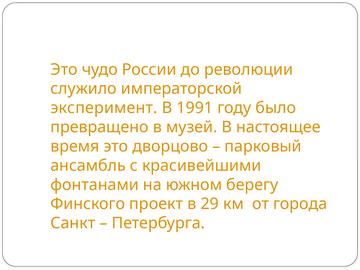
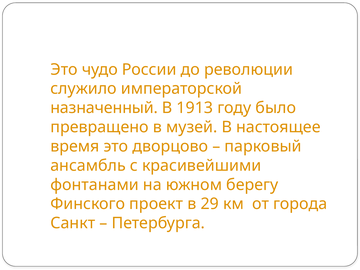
эксперимент: эксперимент -> назначенный
1991: 1991 -> 1913
